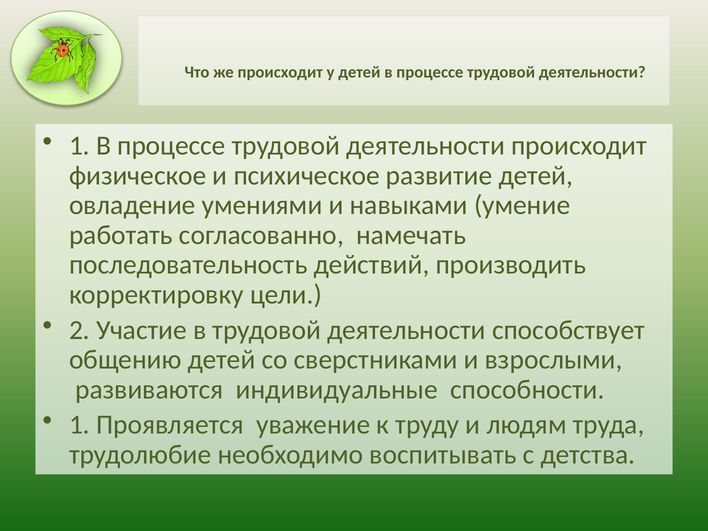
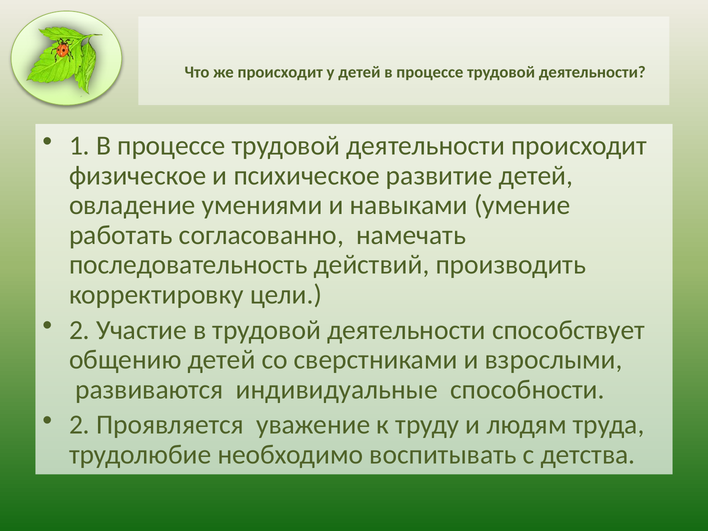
1 at (79, 425): 1 -> 2
